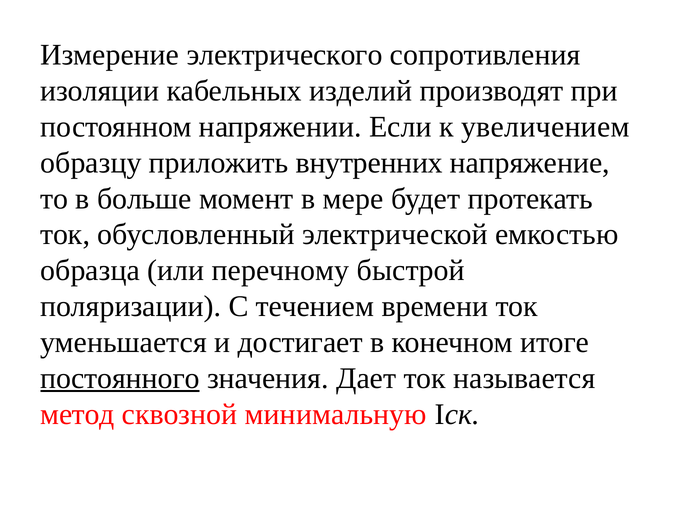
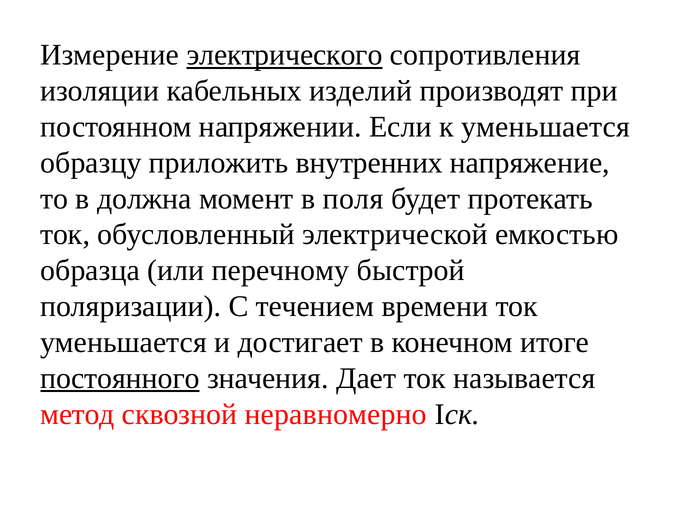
электрического underline: none -> present
к увеличением: увеличением -> уменьшается
больше: больше -> должна
мере: мере -> поля
минимальную: минимальную -> неравномерно
